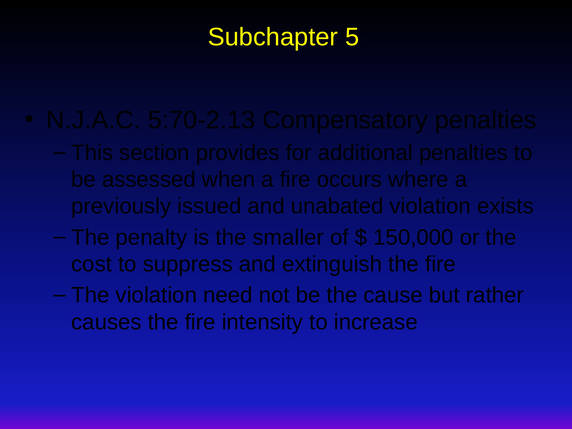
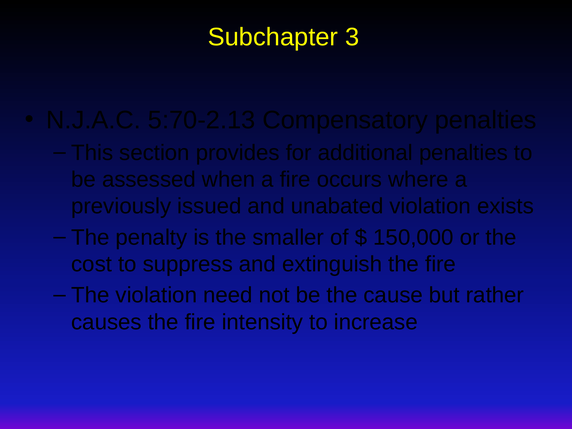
5: 5 -> 3
